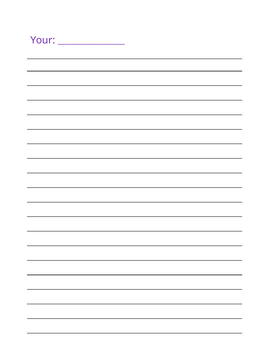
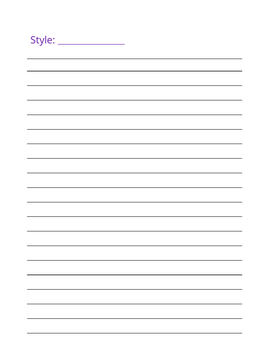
Your: Your -> Style
